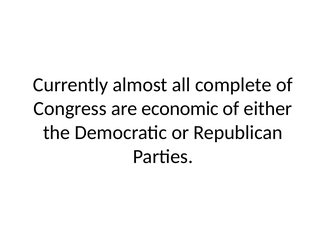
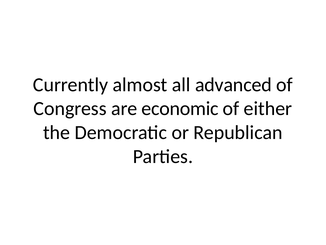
complete: complete -> advanced
